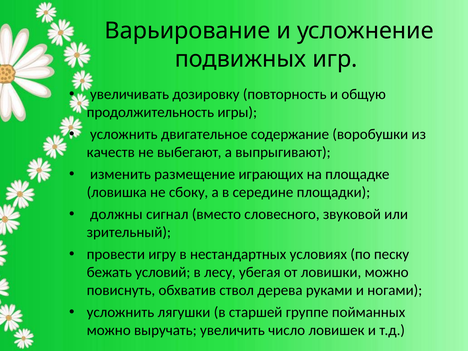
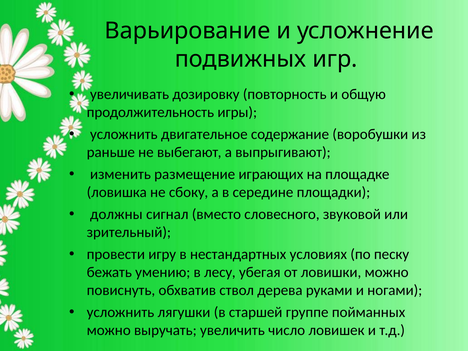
качеств: качеств -> раньше
условий: условий -> умению
